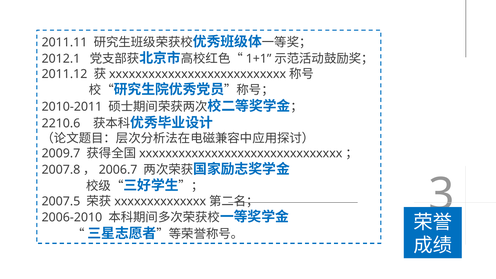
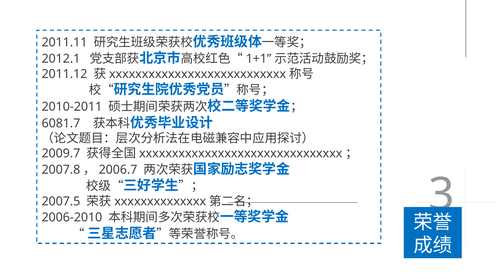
2210.6: 2210.6 -> 6081.7
